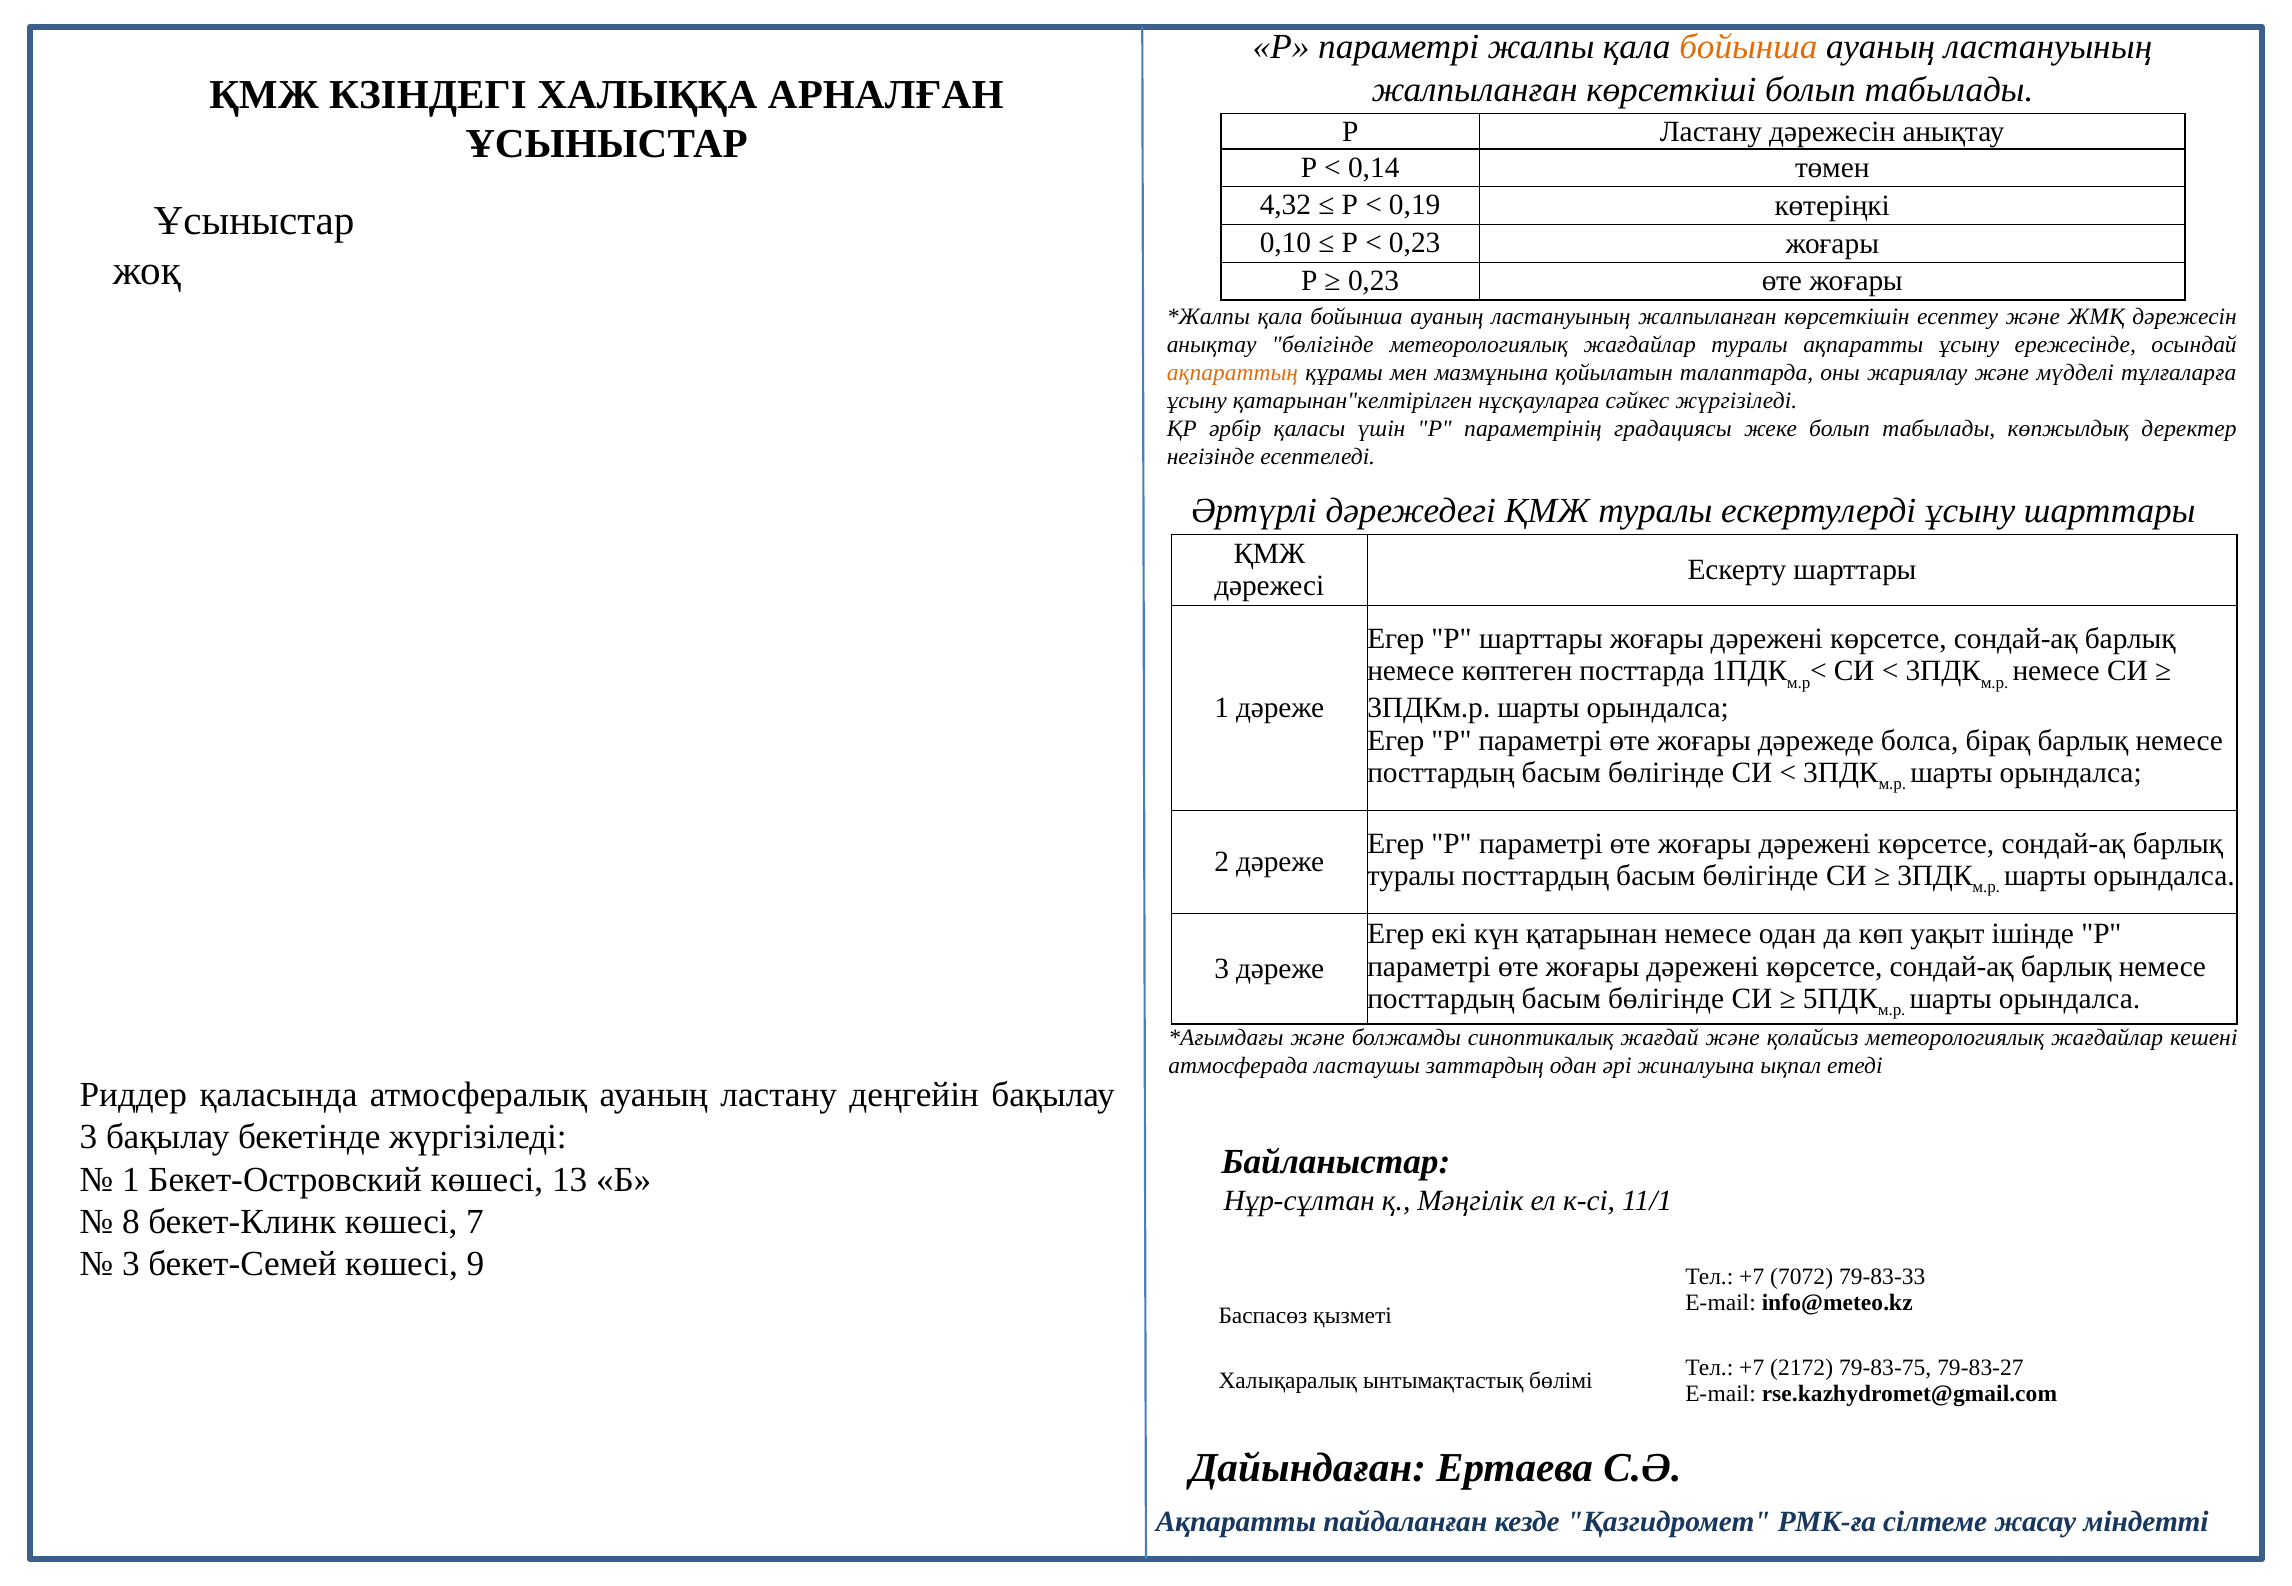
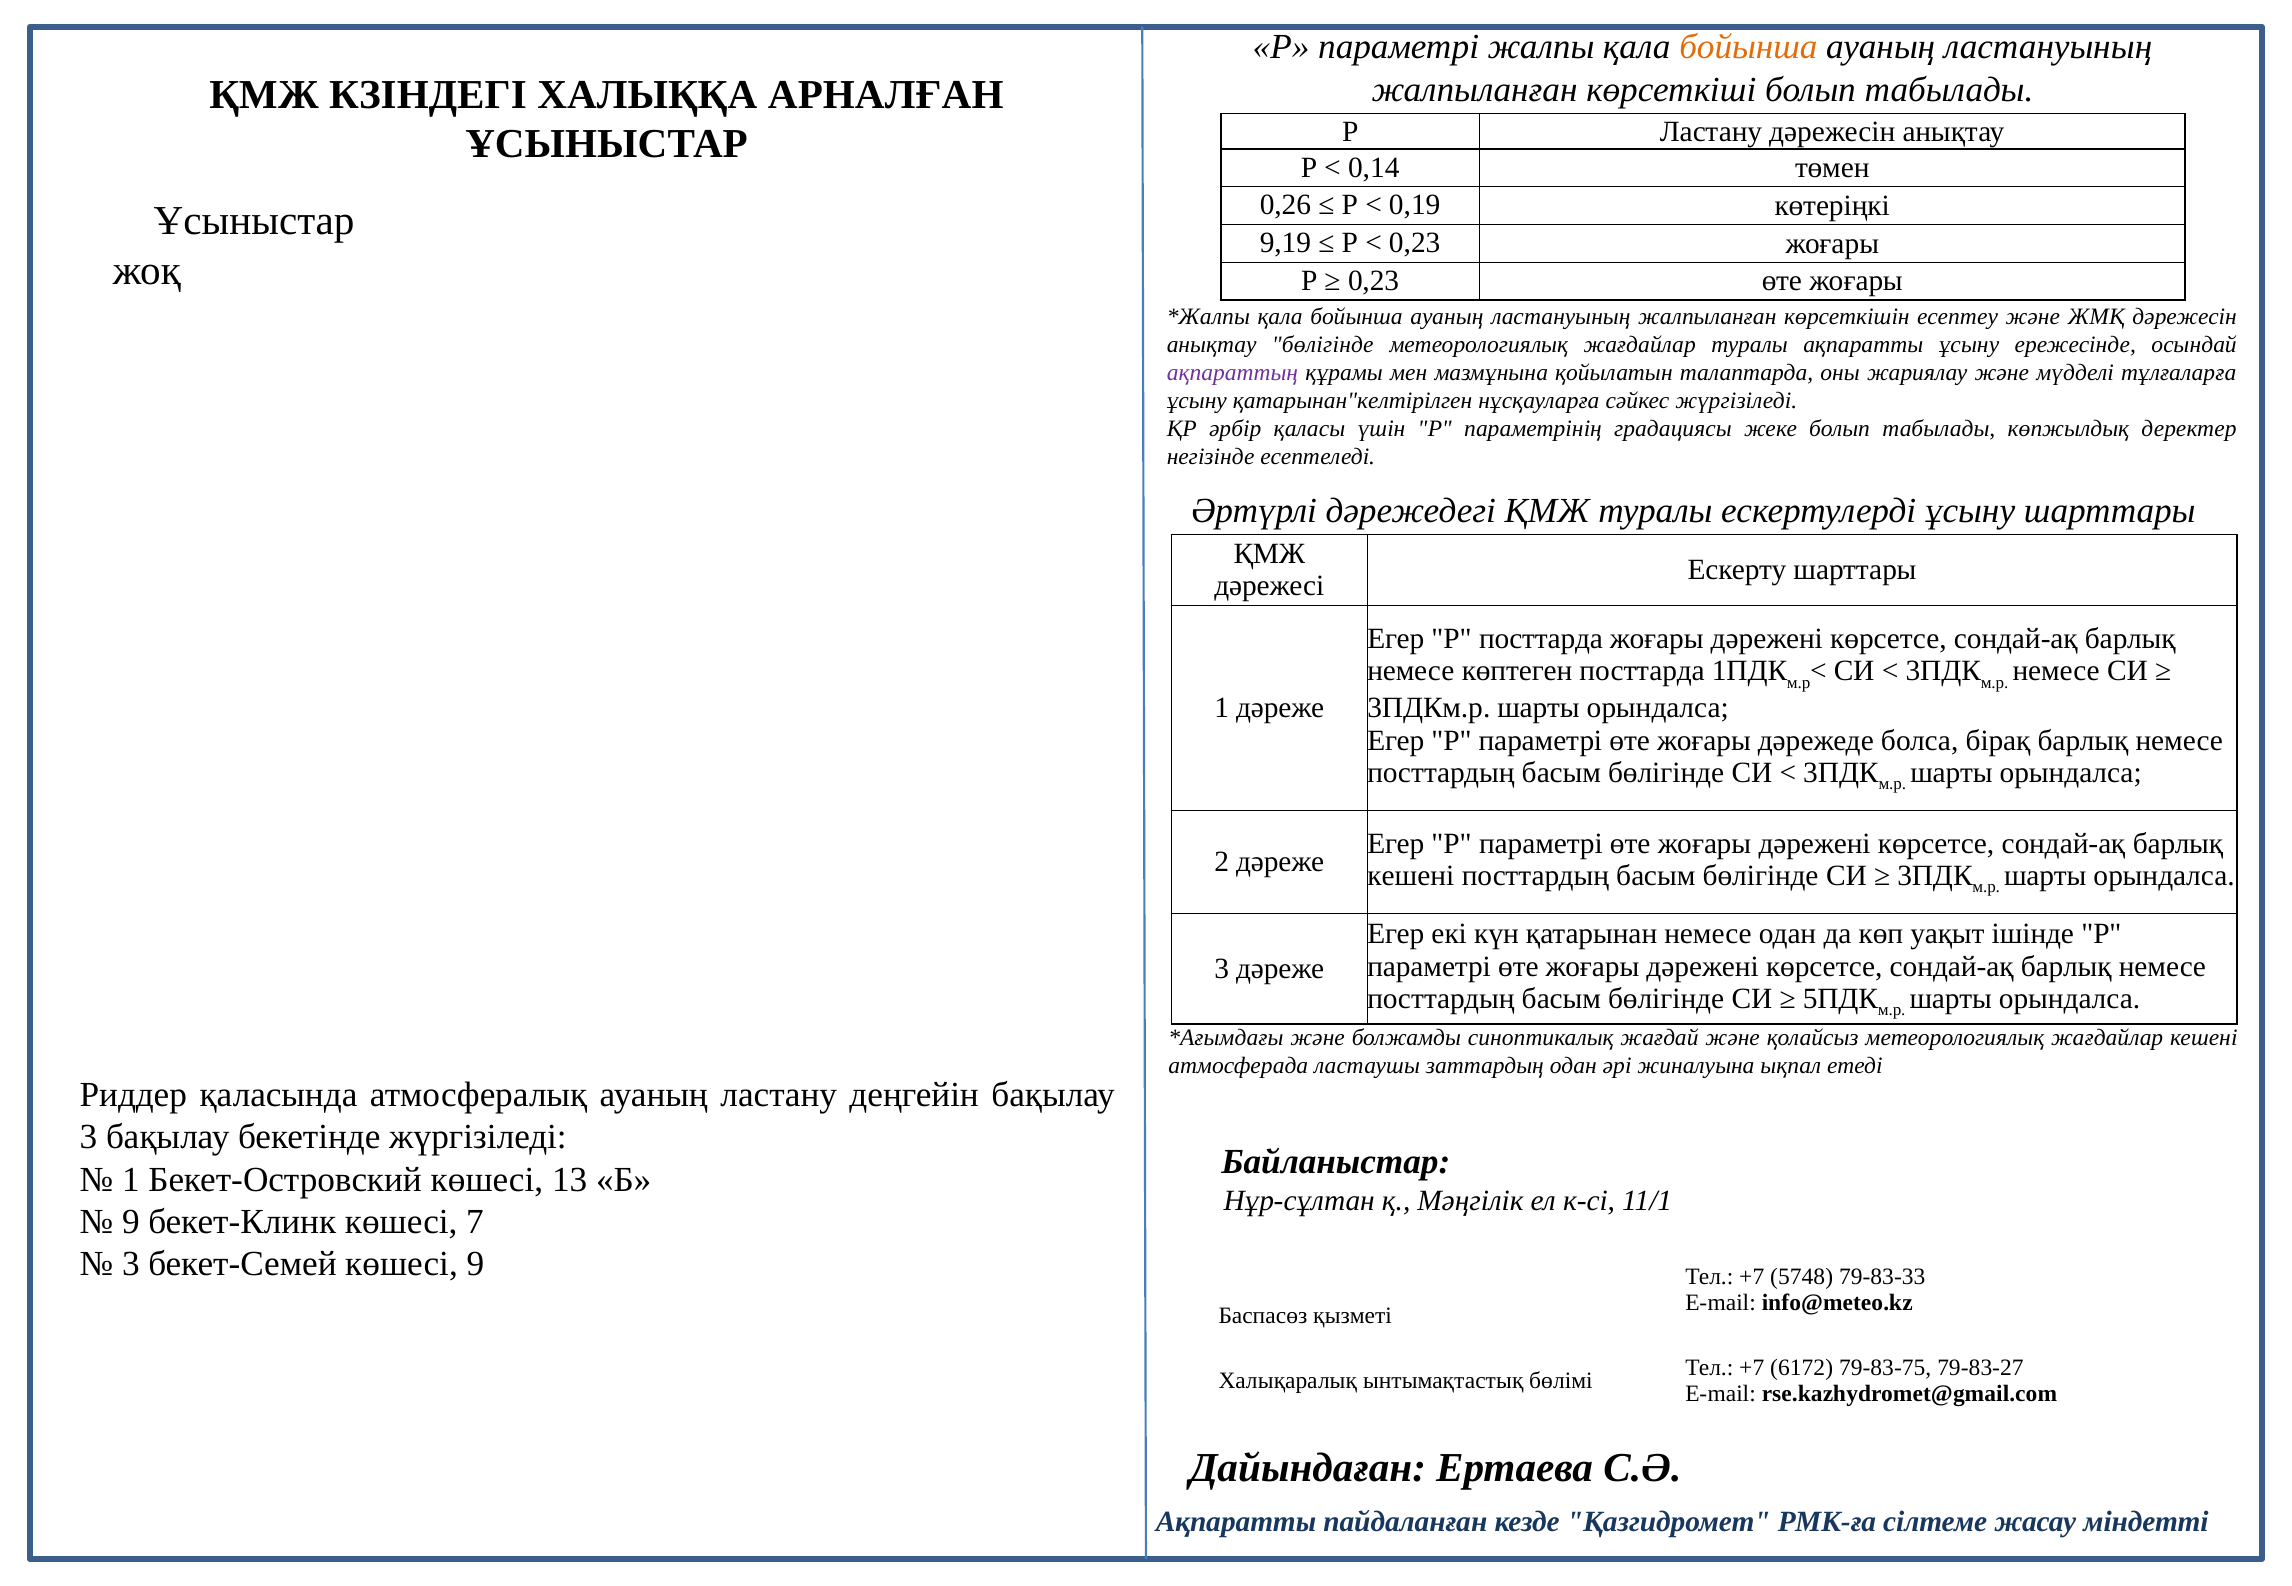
4,32: 4,32 -> 0,26
0,10: 0,10 -> 9,19
ақпараттың colour: orange -> purple
Р шарттары: шарттары -> посттарда
туралы at (1411, 876): туралы -> кешені
8 at (131, 1222): 8 -> 9
7072: 7072 -> 5748
2172: 2172 -> 6172
